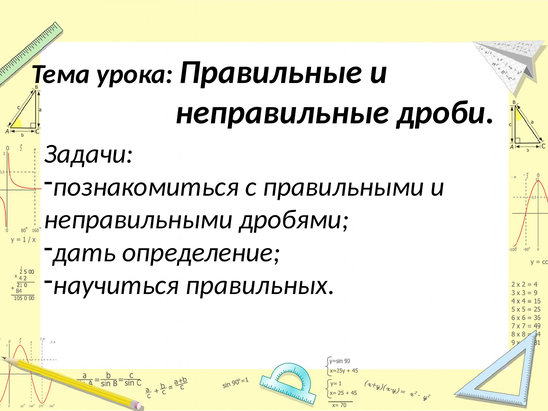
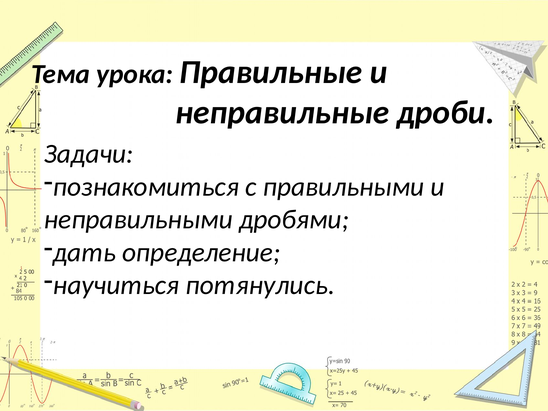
правильных: правильных -> потянулись
